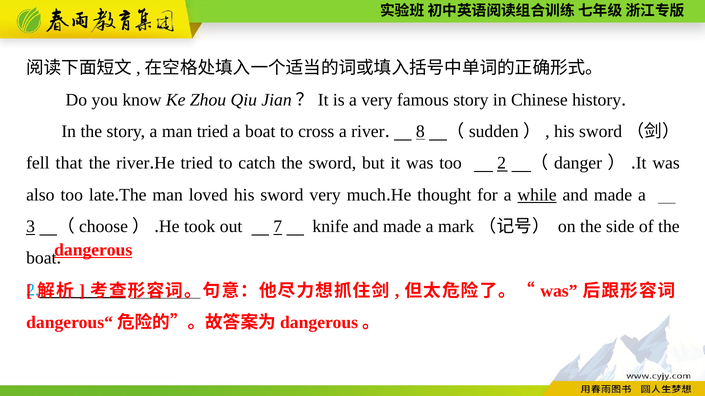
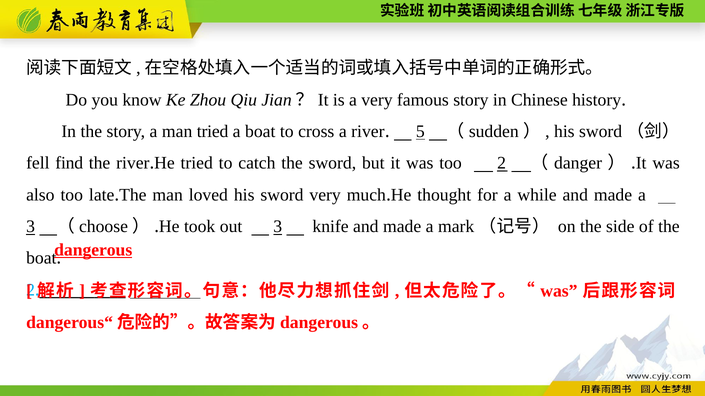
8: 8 -> 5
that: that -> find
while underline: present -> none
out 7: 7 -> 3
